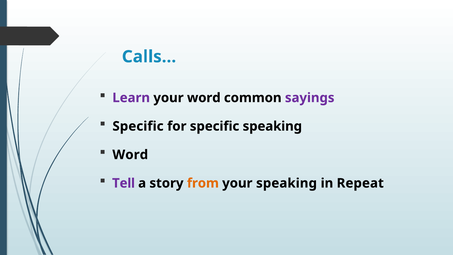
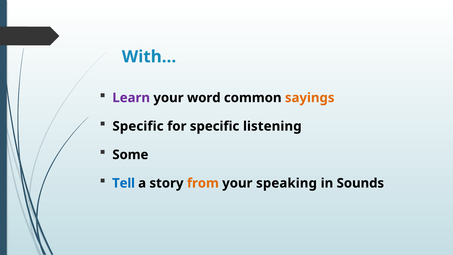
Calls…: Calls… -> With…
sayings colour: purple -> orange
specific speaking: speaking -> listening
Word at (130, 155): Word -> Some
Tell colour: purple -> blue
Repeat: Repeat -> Sounds
